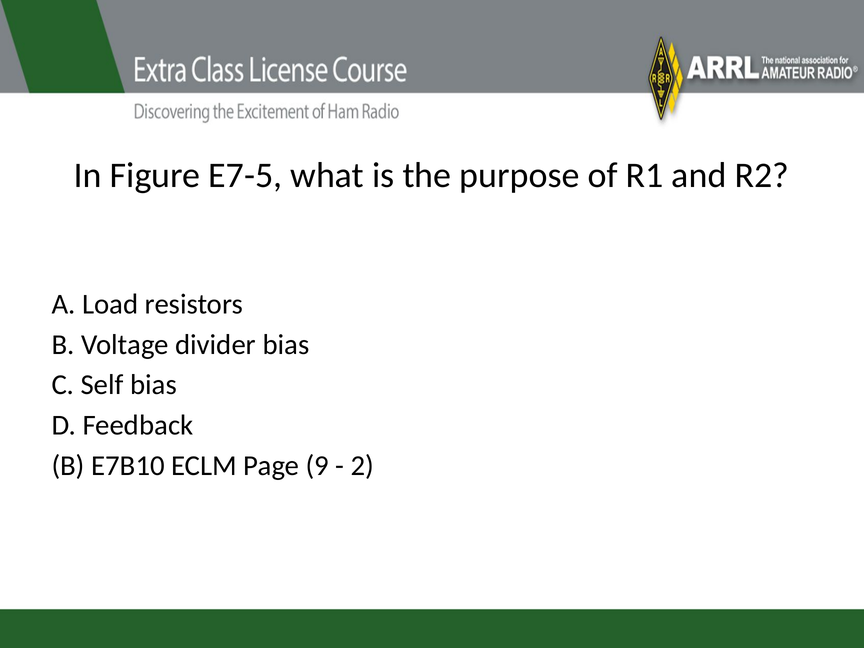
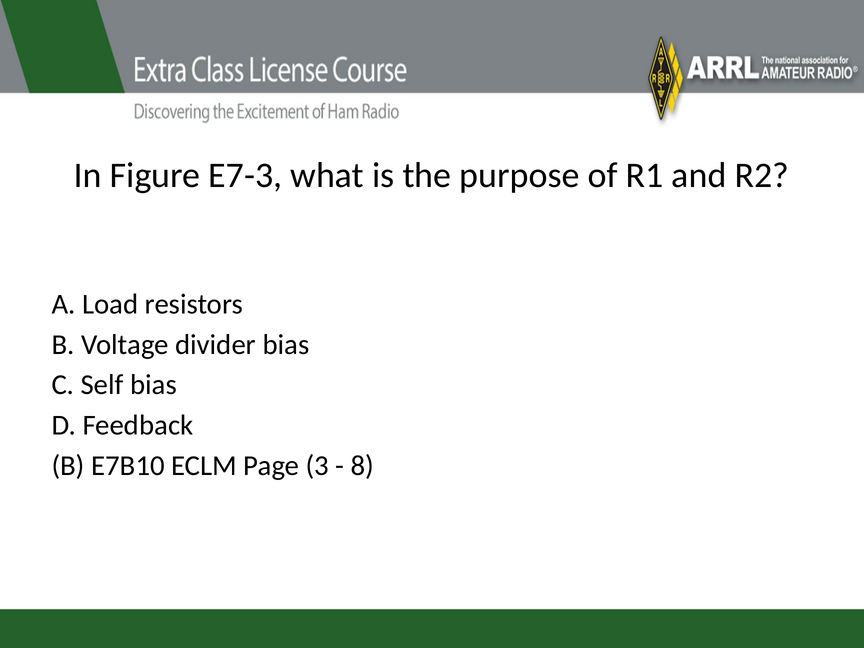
E7-5: E7-5 -> E7-3
9: 9 -> 3
2: 2 -> 8
